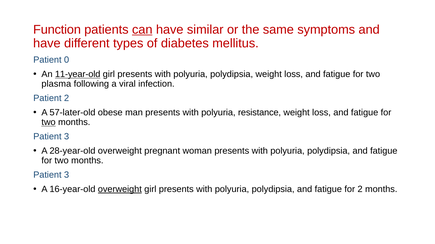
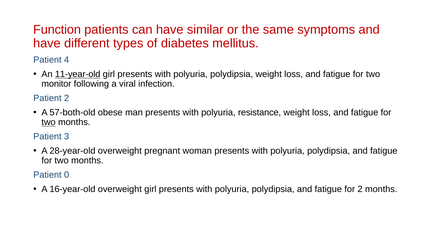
can underline: present -> none
0: 0 -> 4
plasma: plasma -> monitor
57-later-old: 57-later-old -> 57-both-old
3 at (67, 175): 3 -> 0
overweight at (120, 190) underline: present -> none
